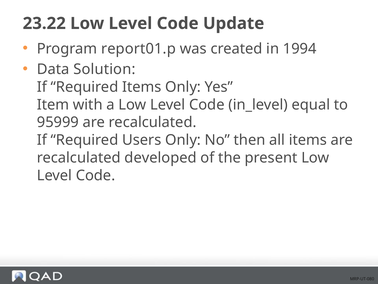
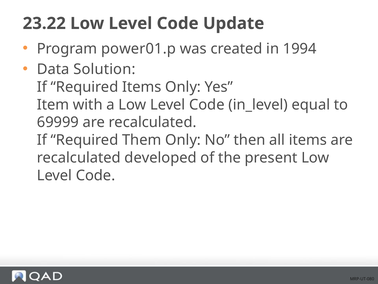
report01.p: report01.p -> power01.p
95999: 95999 -> 69999
Users: Users -> Them
